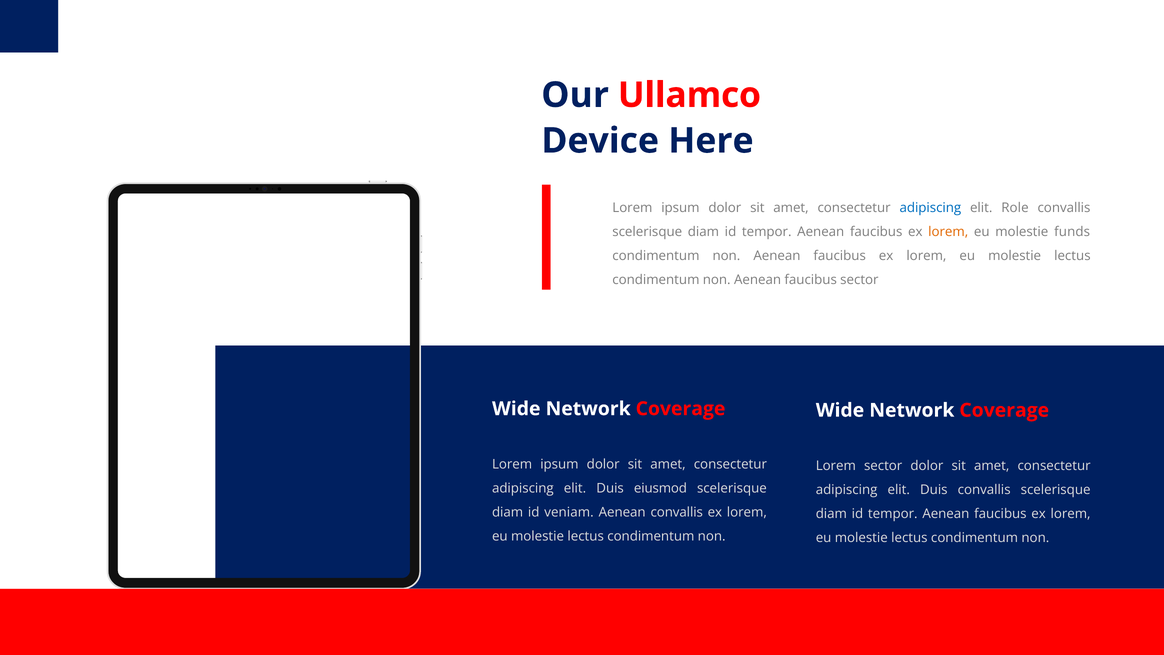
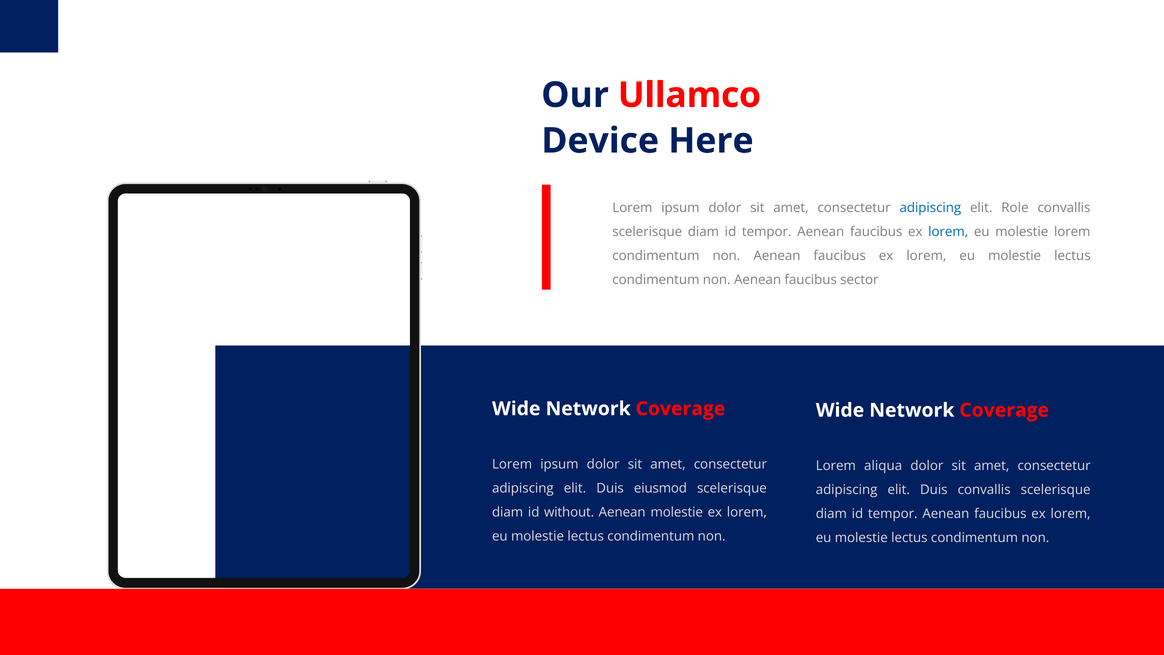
lorem at (948, 232) colour: orange -> blue
molestie funds: funds -> lorem
Lorem sector: sector -> aliqua
veniam: veniam -> without
Aenean convallis: convallis -> molestie
